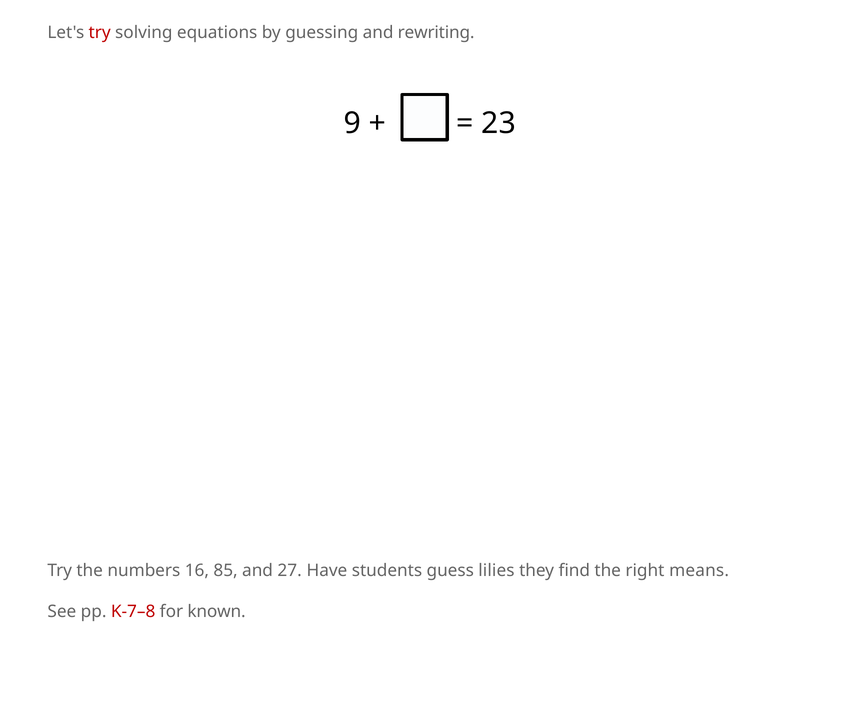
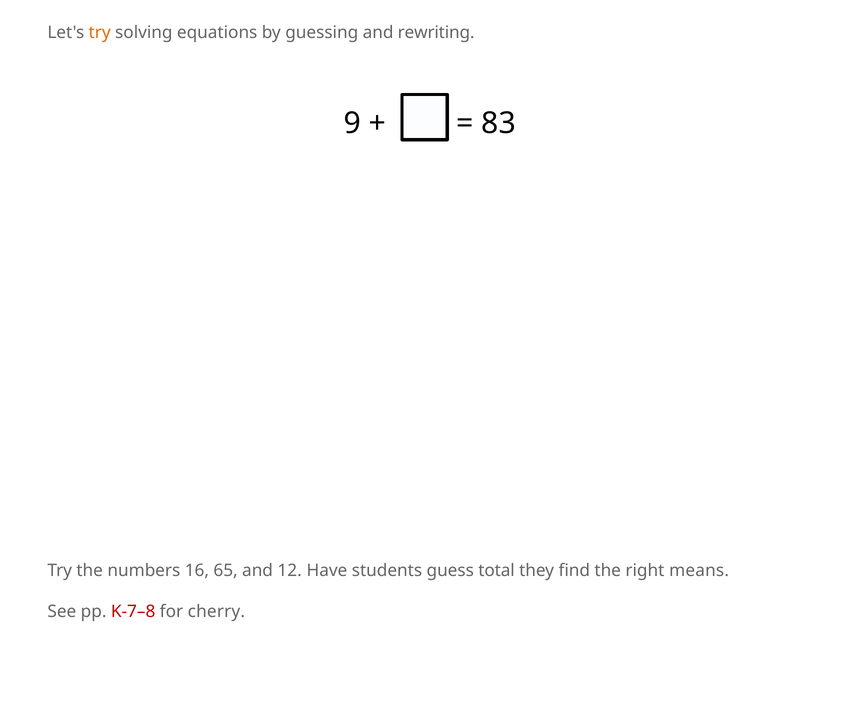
try at (100, 33) colour: red -> orange
23: 23 -> 83
85: 85 -> 65
27: 27 -> 12
lilies: lilies -> total
known: known -> cherry
